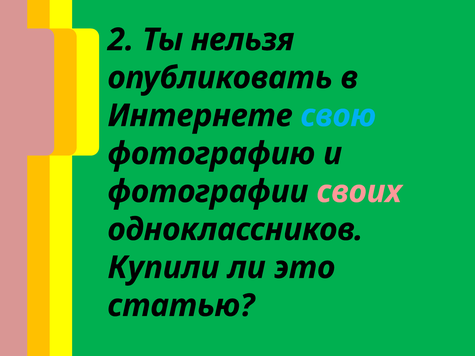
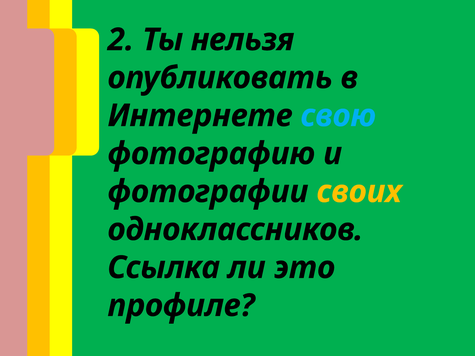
своих colour: pink -> yellow
Купили: Купили -> Ссылка
статью: статью -> профиле
